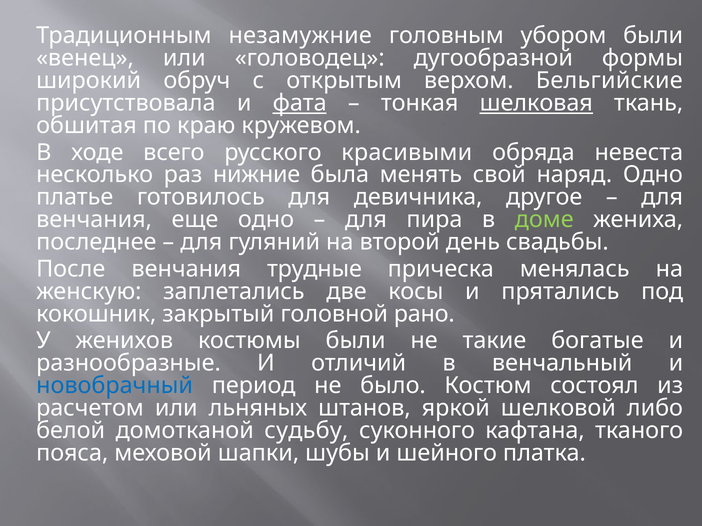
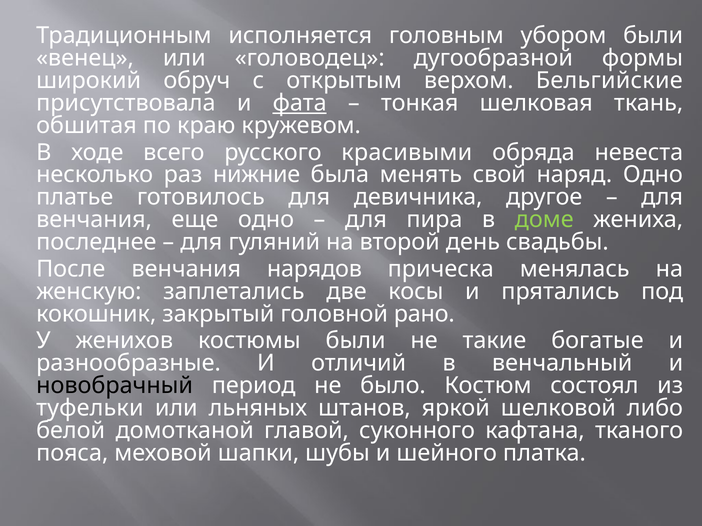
незамужние: незамужние -> исполняется
шелковая underline: present -> none
трудные: трудные -> нарядов
новобрачный colour: blue -> black
расчетом: расчетом -> туфельки
судьбу: судьбу -> главой
